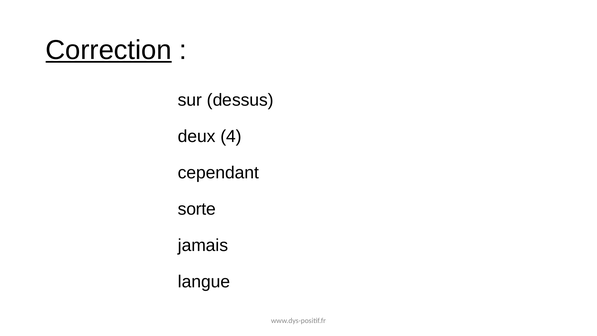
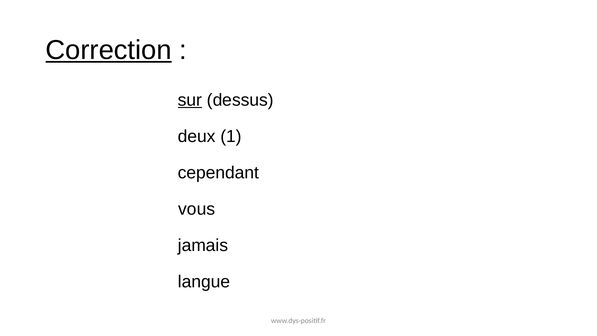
sur underline: none -> present
4: 4 -> 1
sorte: sorte -> vous
